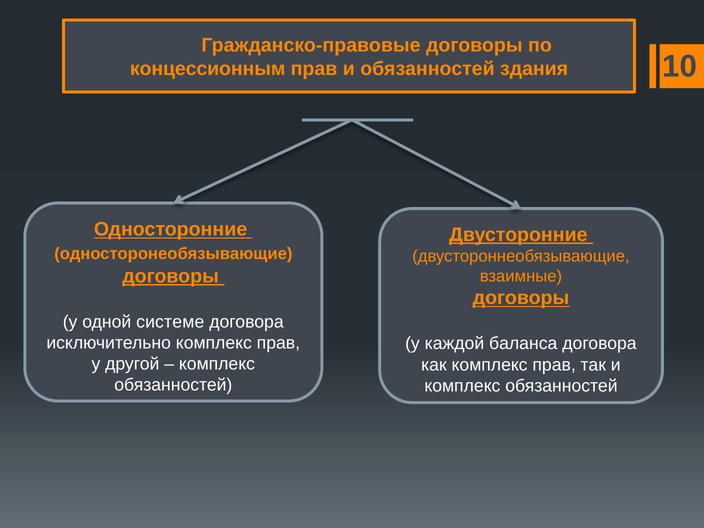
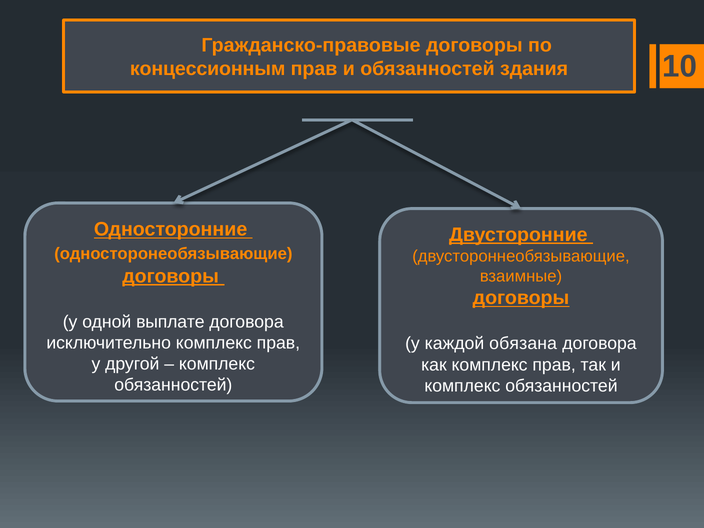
системе: системе -> выплате
баланса: баланса -> обязана
